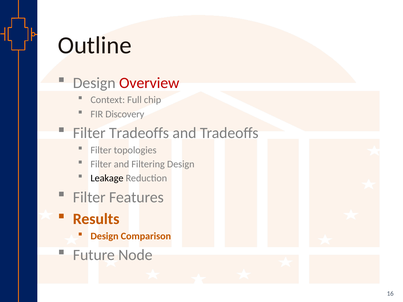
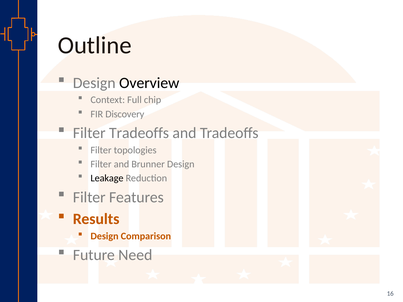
Overview colour: red -> black
Filtering: Filtering -> Brunner
Node: Node -> Need
